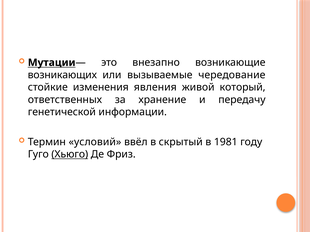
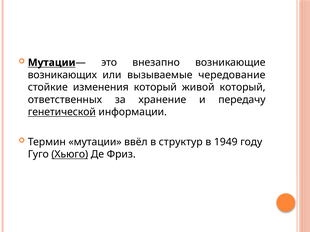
изменения явления: явления -> который
генетической underline: none -> present
Термин условий: условий -> мутации
скрытый: скрытый -> структур
1981: 1981 -> 1949
